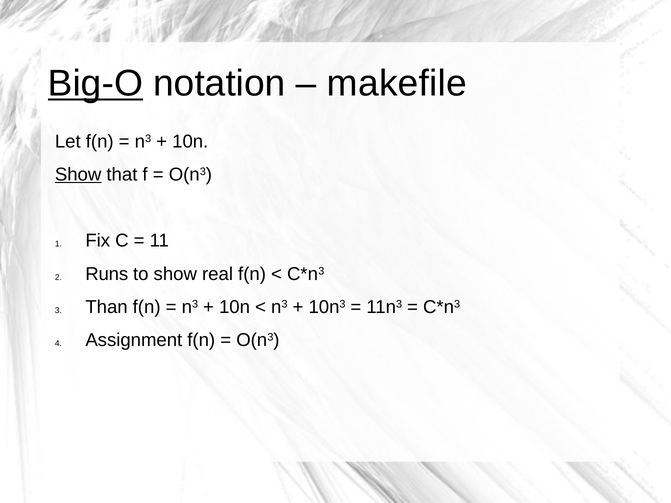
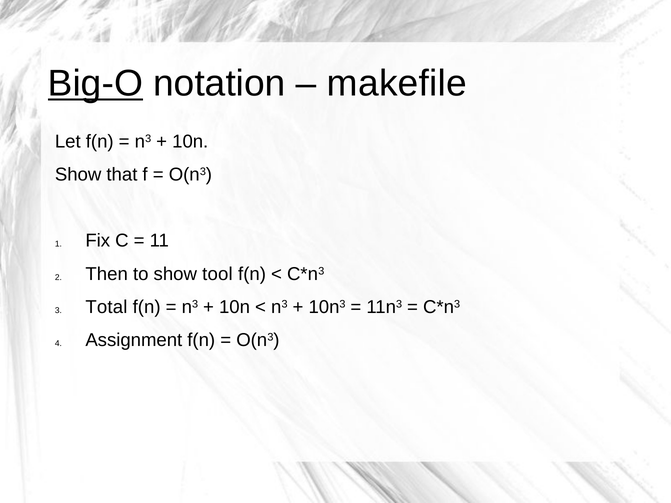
Show at (78, 175) underline: present -> none
Runs: Runs -> Then
real: real -> tool
Than: Than -> Total
